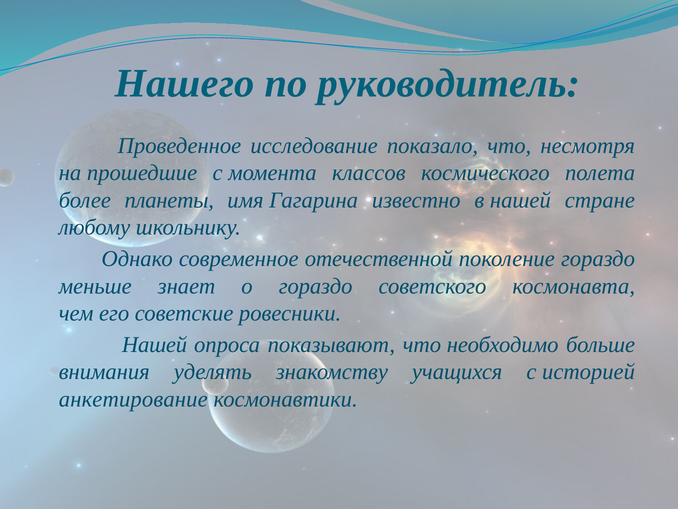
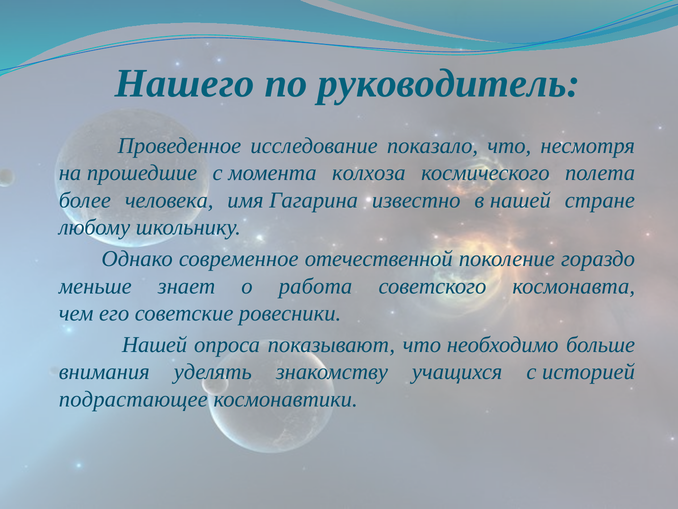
классов: классов -> колхоза
планеты: планеты -> человека
о гораздо: гораздо -> работа
анкетирование: анкетирование -> подрастающее
